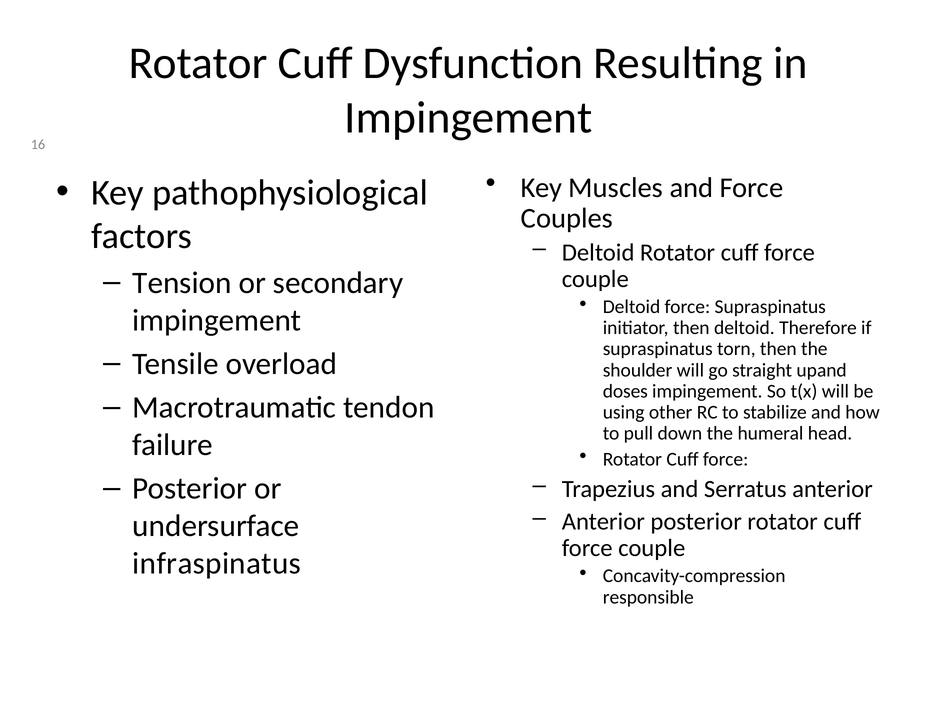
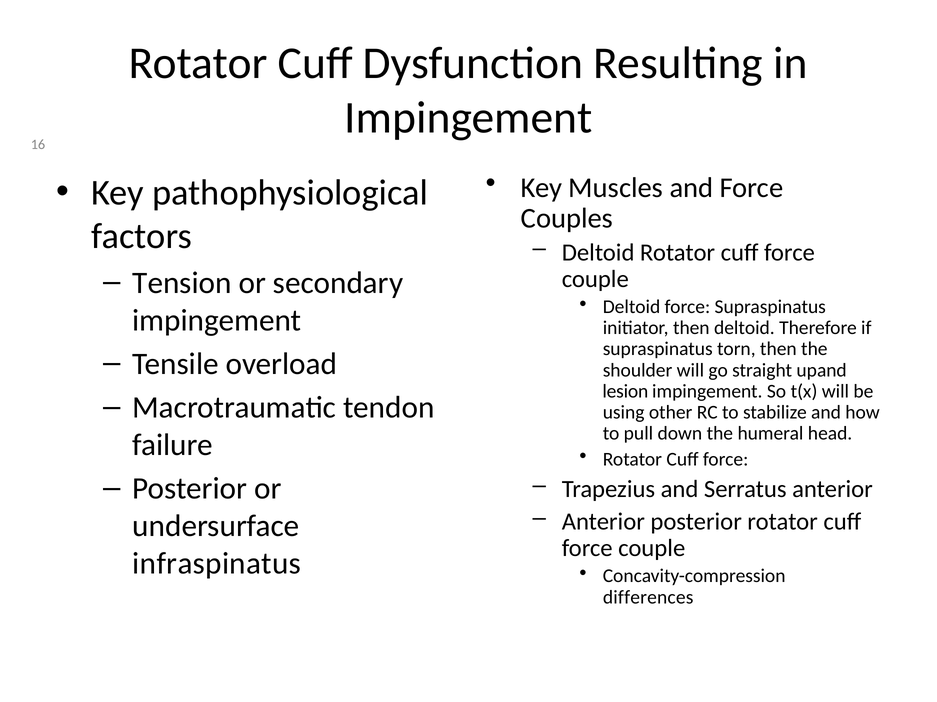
doses: doses -> lesion
responsible: responsible -> differences
